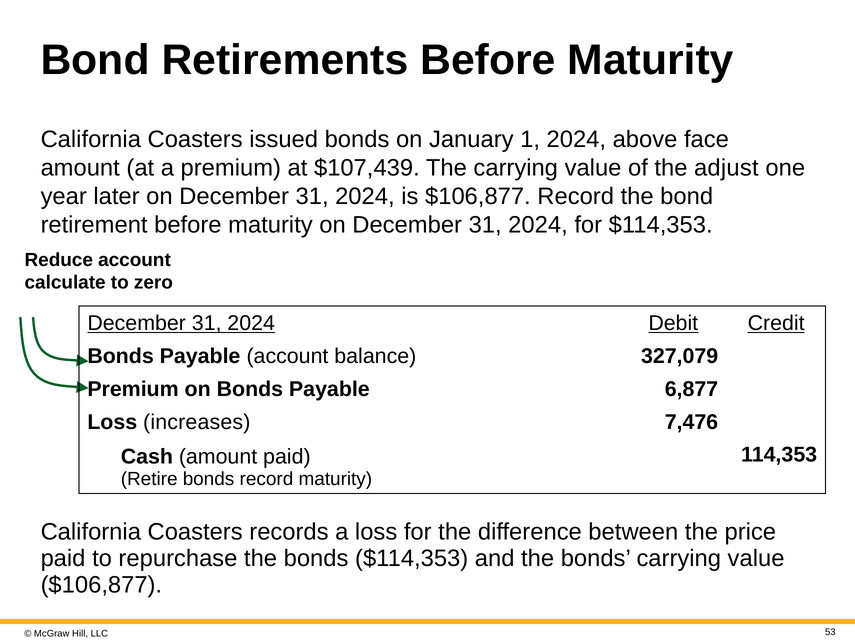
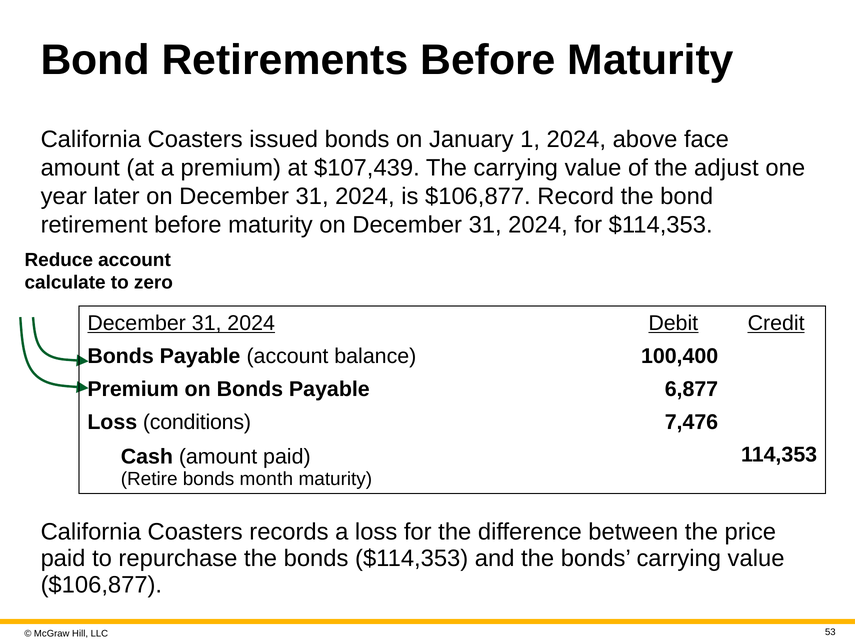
327,079: 327,079 -> 100,400
increases: increases -> conditions
bonds record: record -> month
